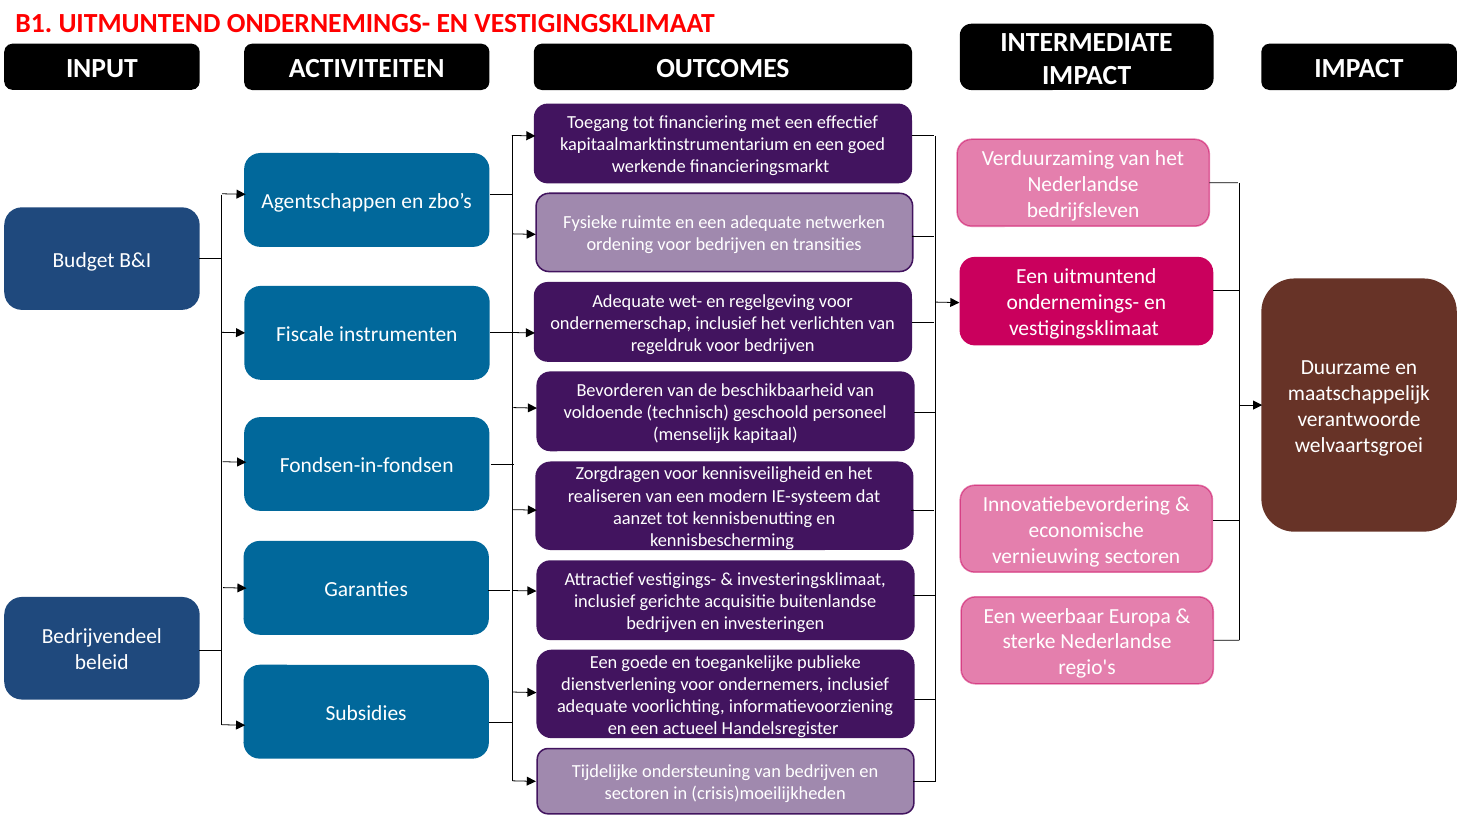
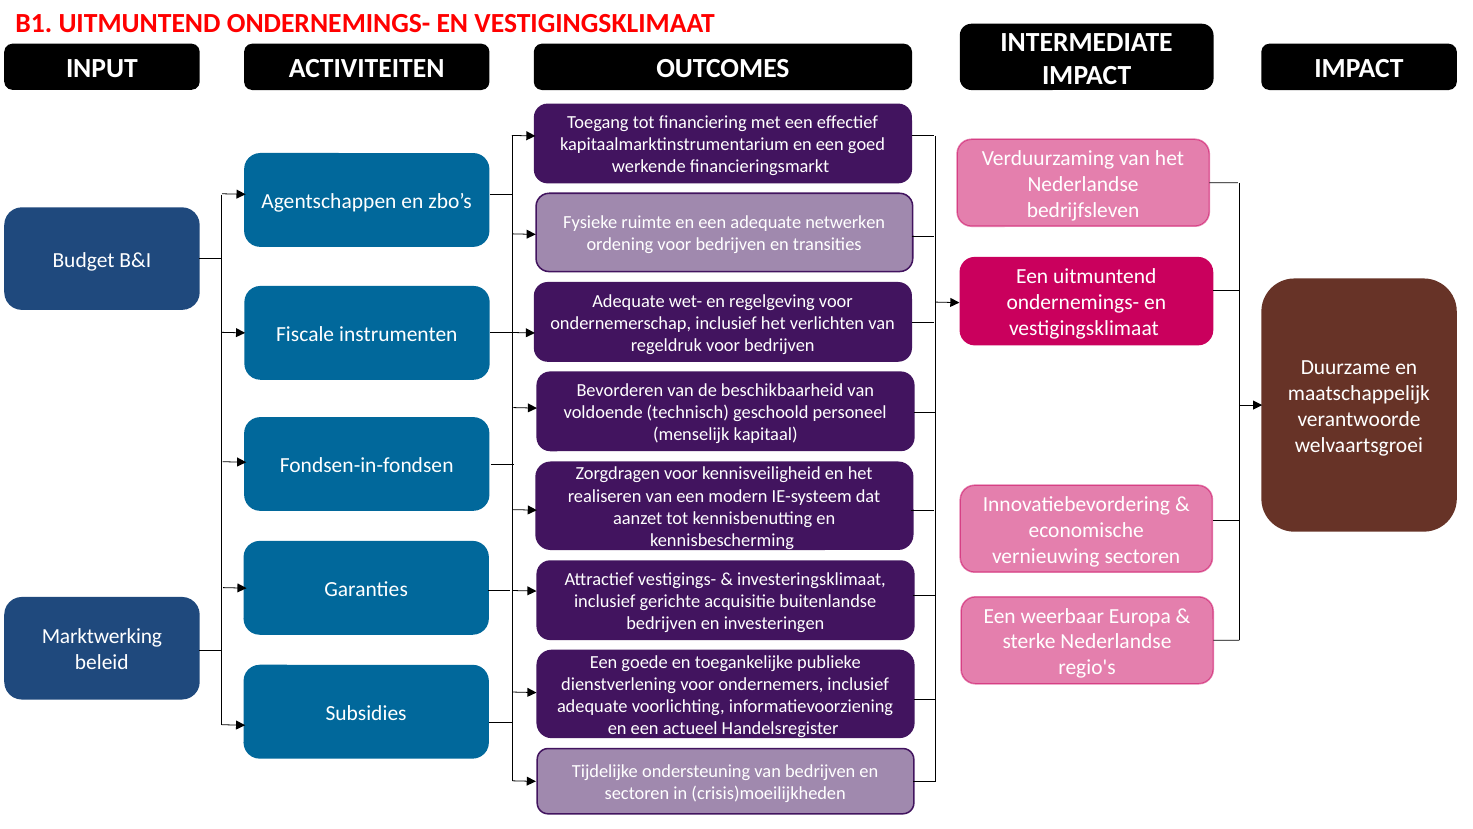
Bedrijvendeel: Bedrijvendeel -> Marktwerking
